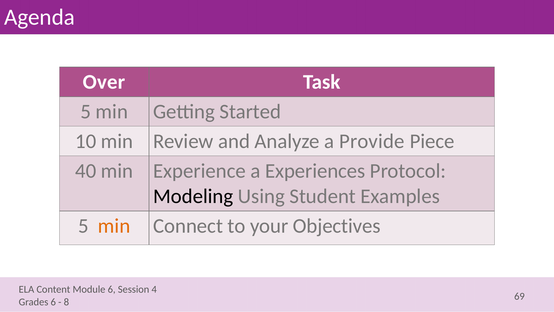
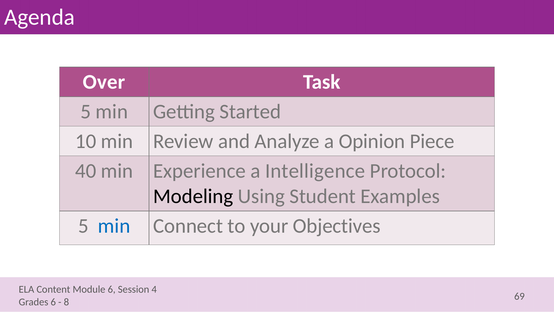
Provide: Provide -> Opinion
Experiences: Experiences -> Intelligence
min at (114, 226) colour: orange -> blue
